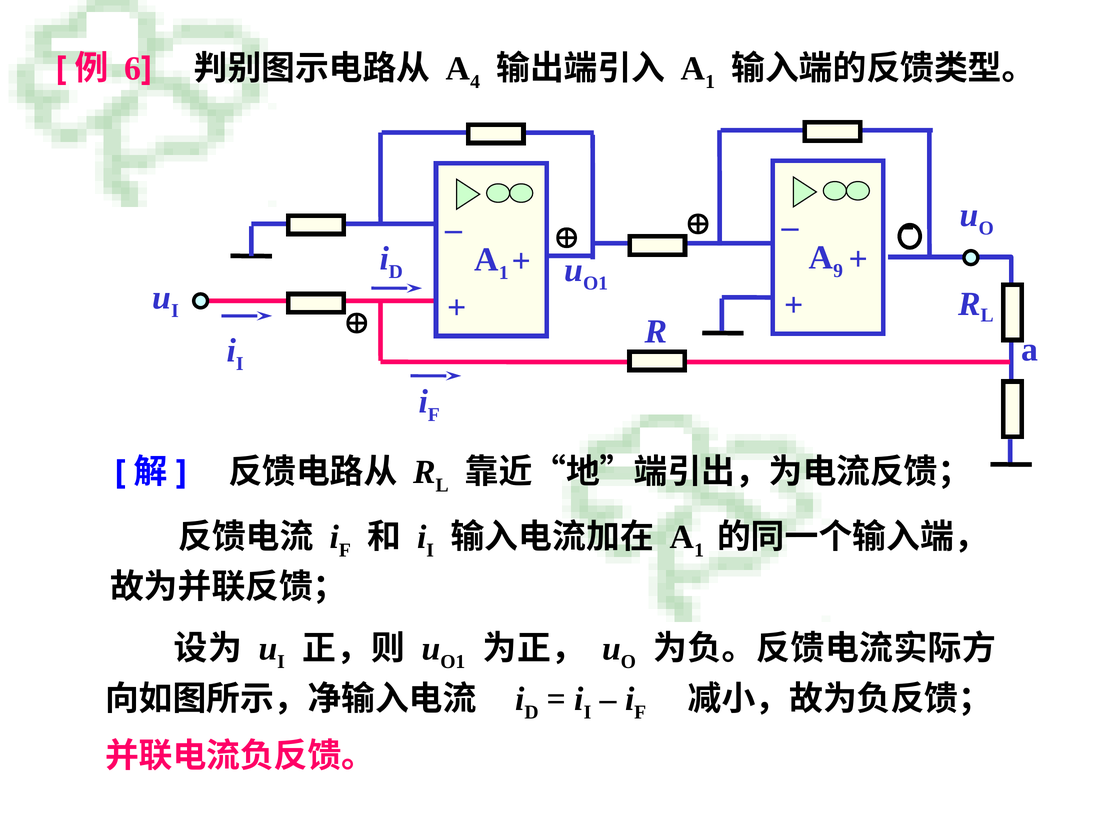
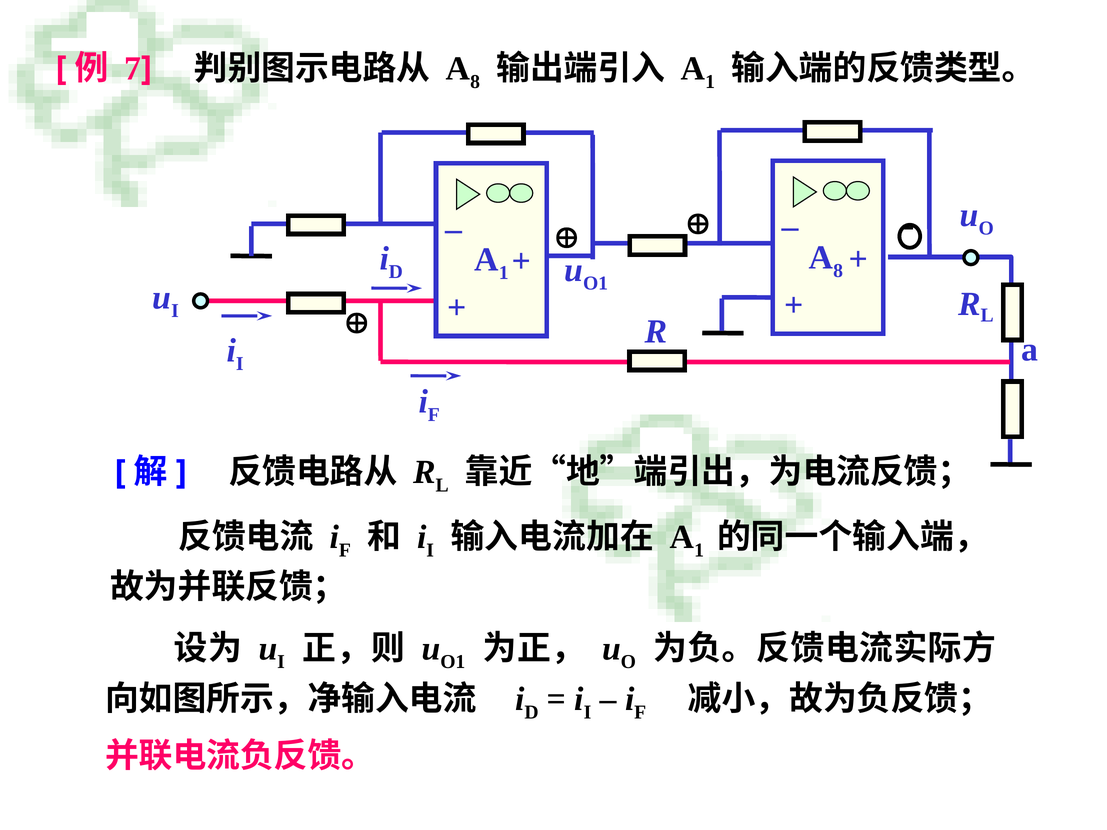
6: 6 -> 7
4 at (475, 82): 4 -> 8
9 at (838, 271): 9 -> 8
